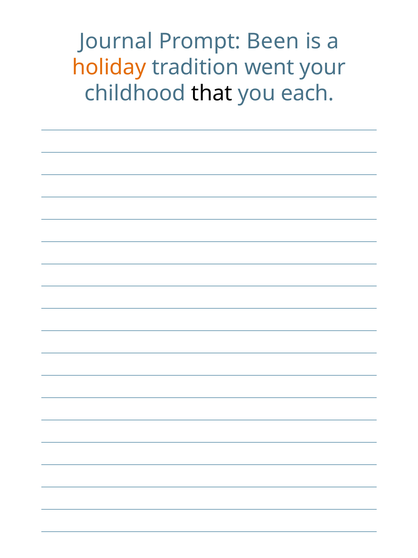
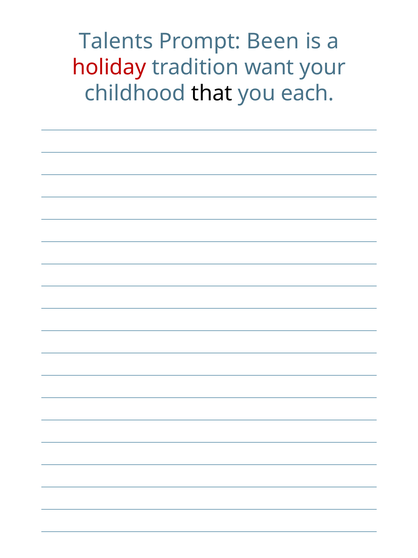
Journal: Journal -> Talents
holiday colour: orange -> red
went: went -> want
